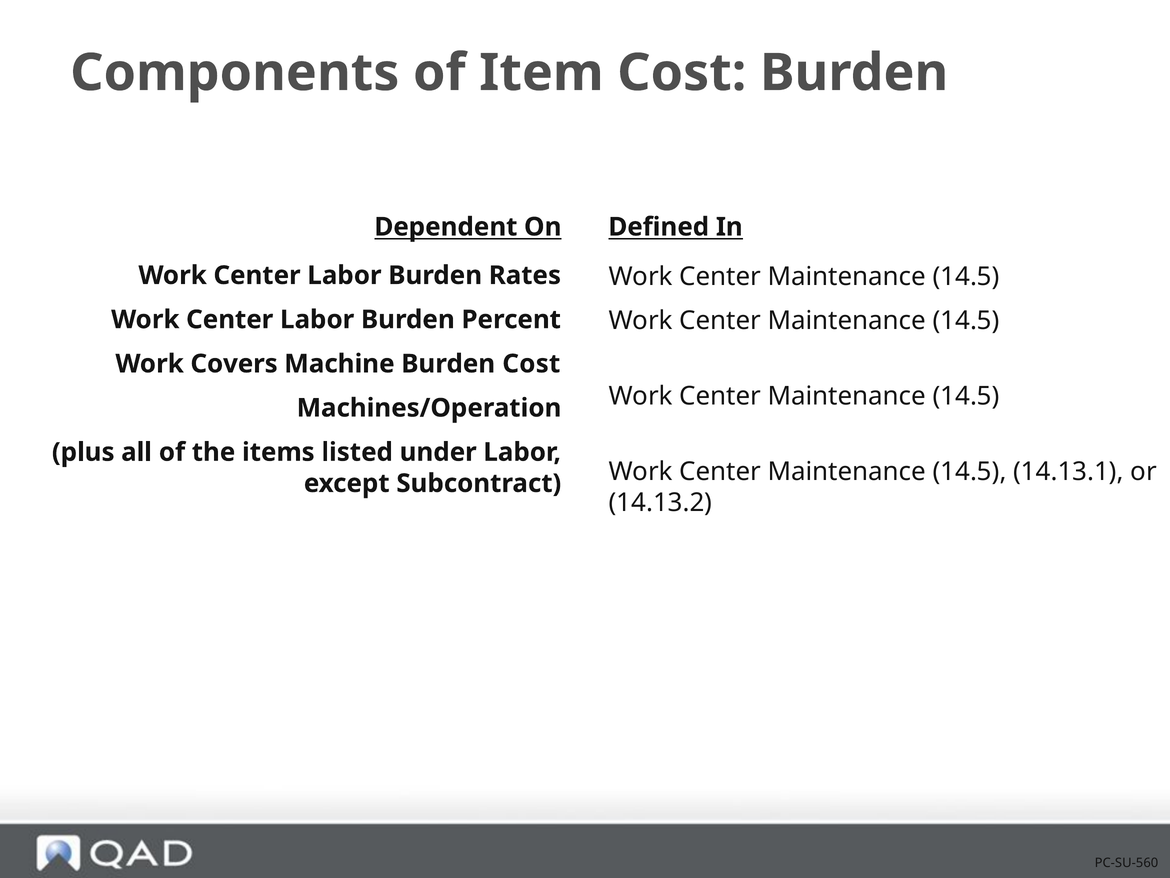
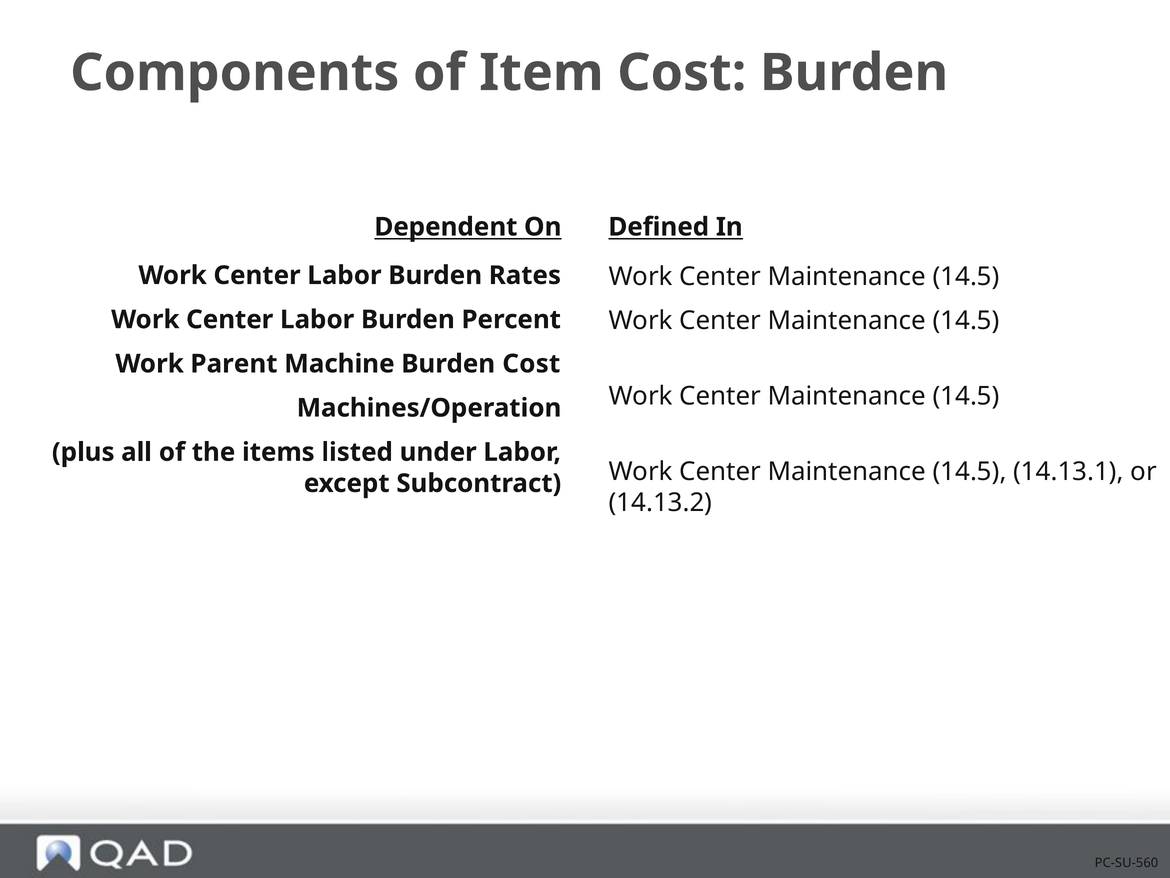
Covers: Covers -> Parent
